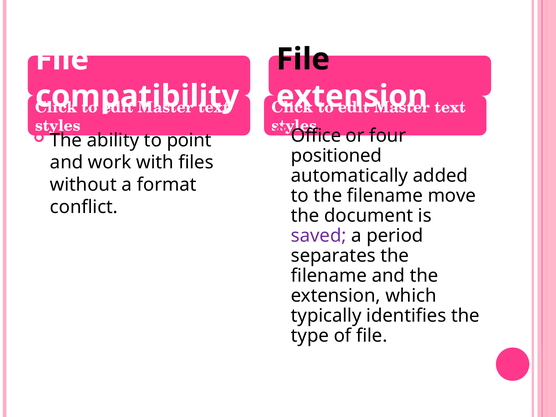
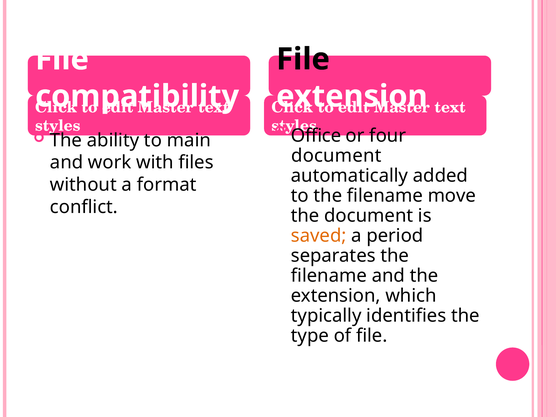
point: point -> main
positioned at (336, 156): positioned -> document
saved colour: purple -> orange
